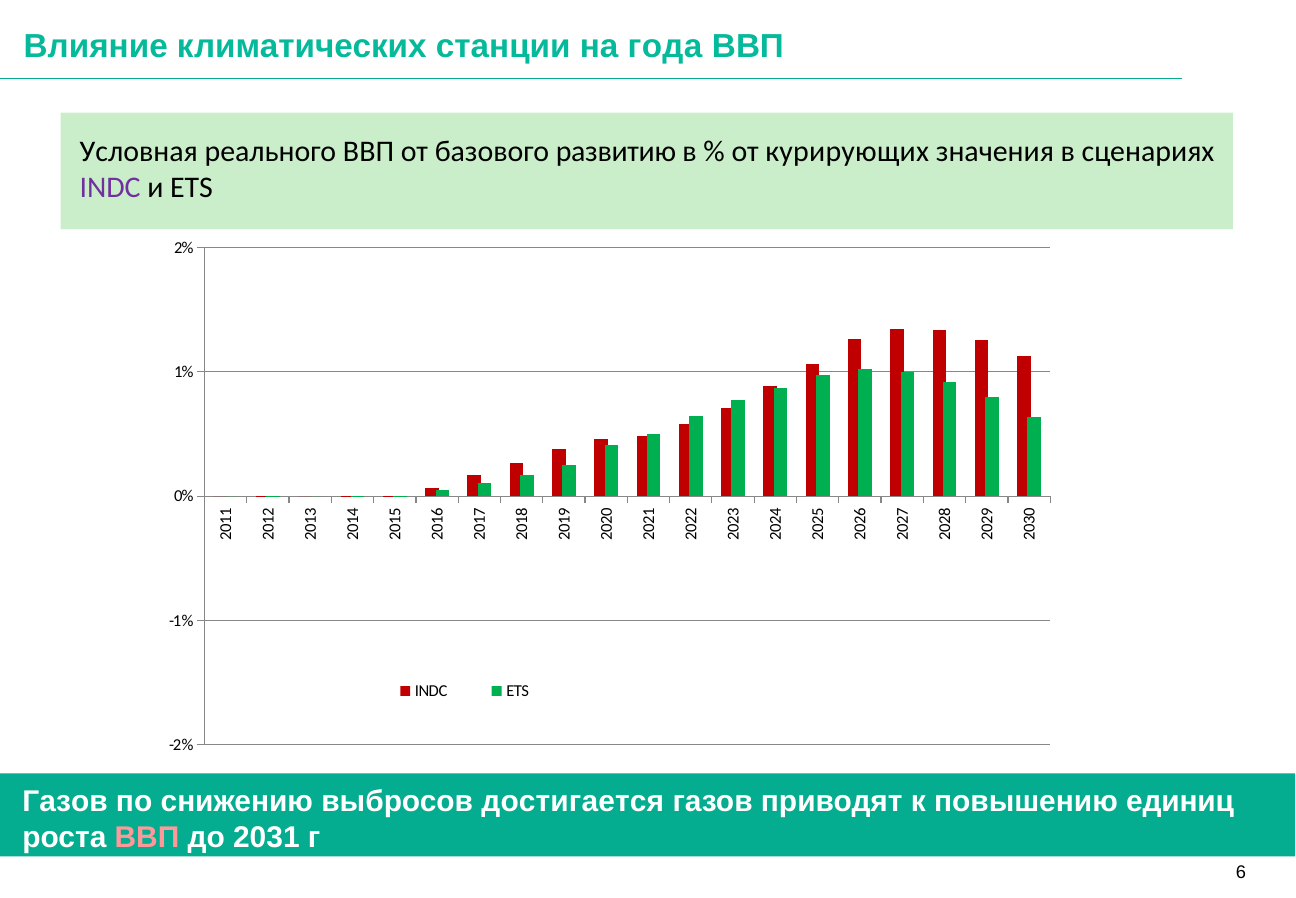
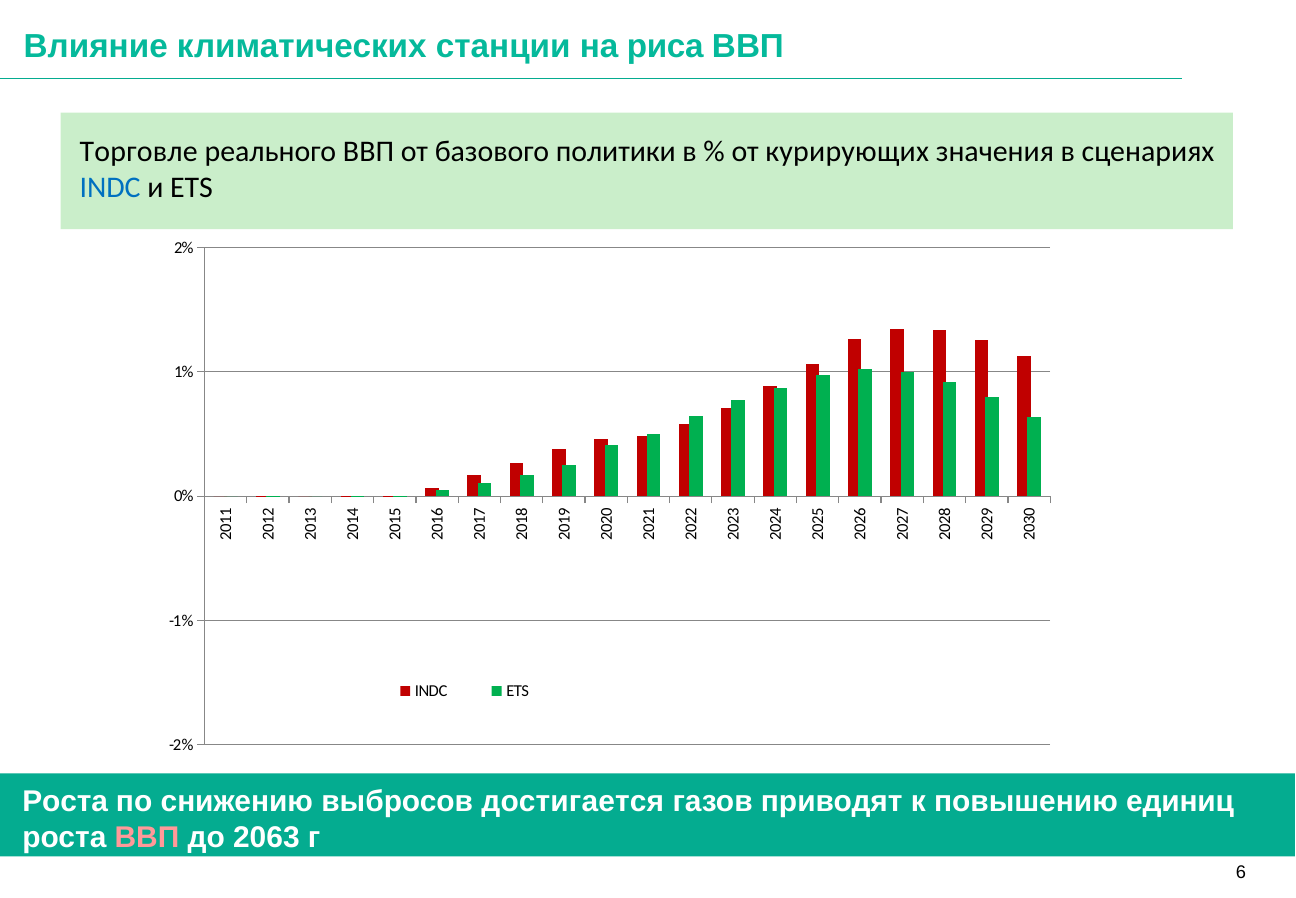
года: года -> риса
Условная: Условная -> Торговле
развитию: развитию -> политики
INDC at (110, 188) colour: purple -> blue
Газов at (65, 802): Газов -> Роста
2031: 2031 -> 2063
